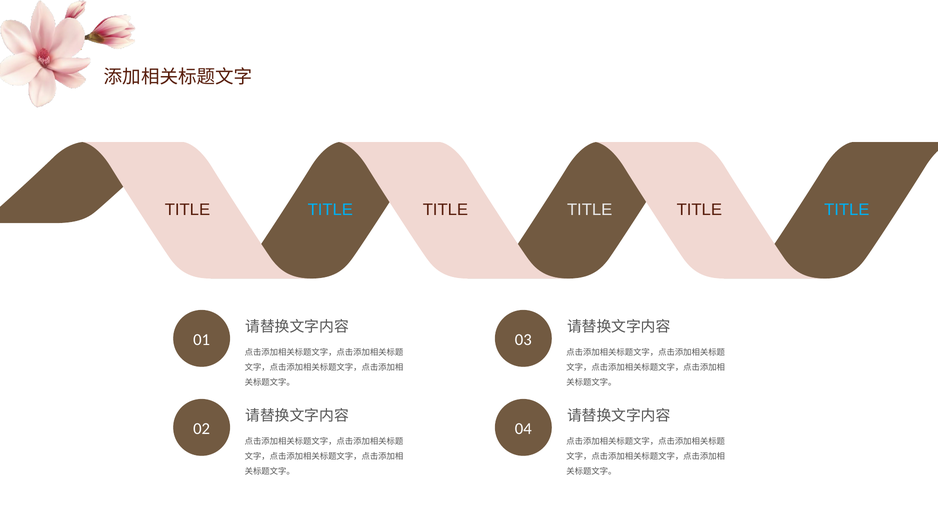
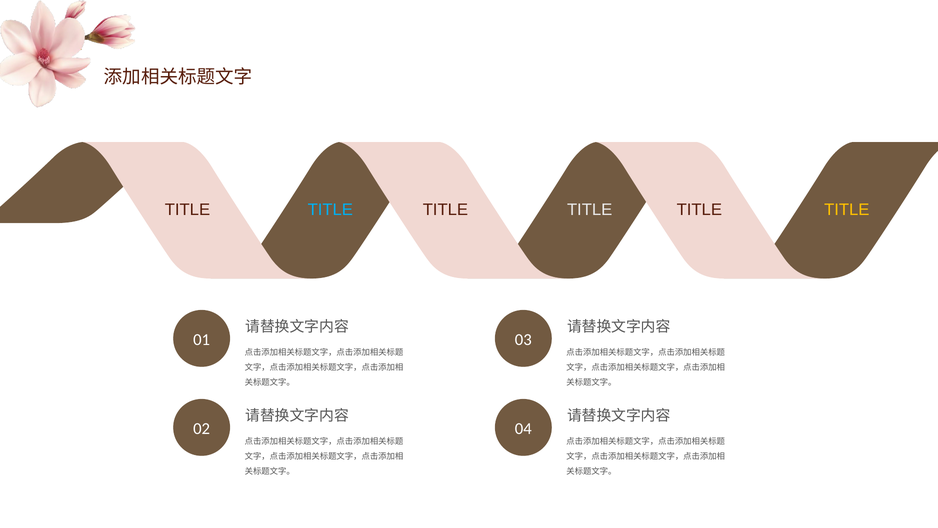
TITLE at (847, 209) colour: light blue -> yellow
